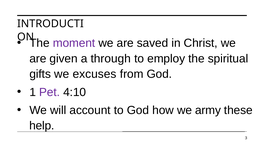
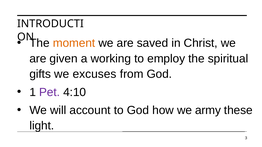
moment colour: purple -> orange
through: through -> working
help: help -> light
